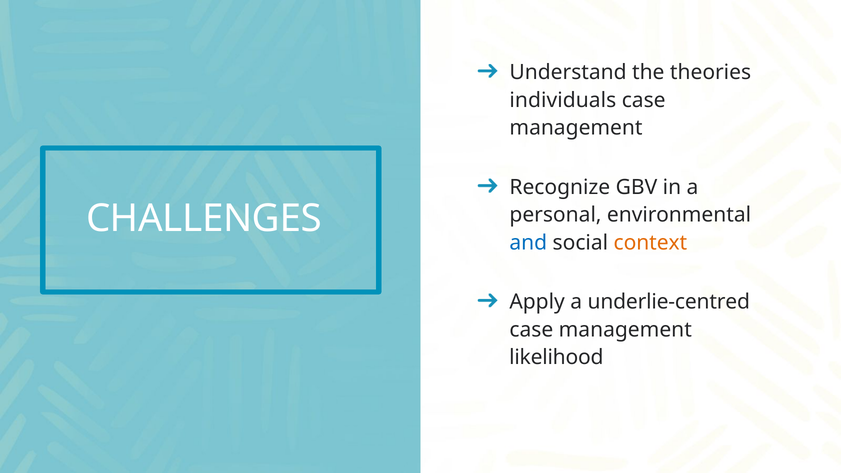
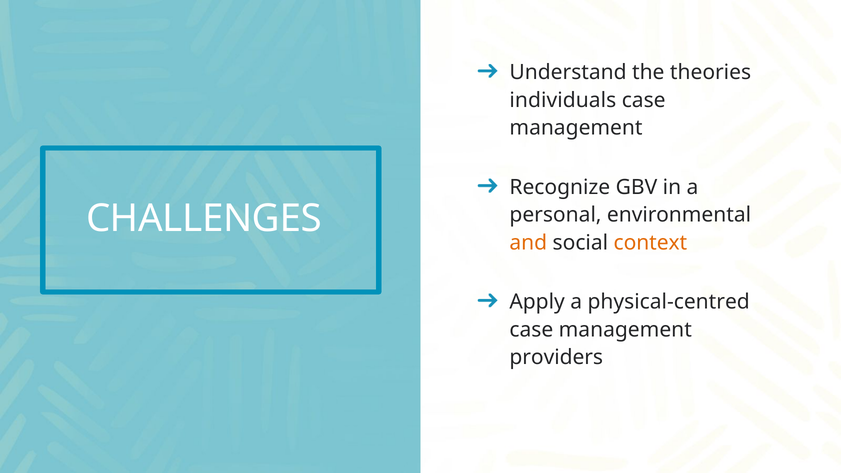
and colour: blue -> orange
underlie-centred: underlie-centred -> physical-centred
likelihood: likelihood -> providers
